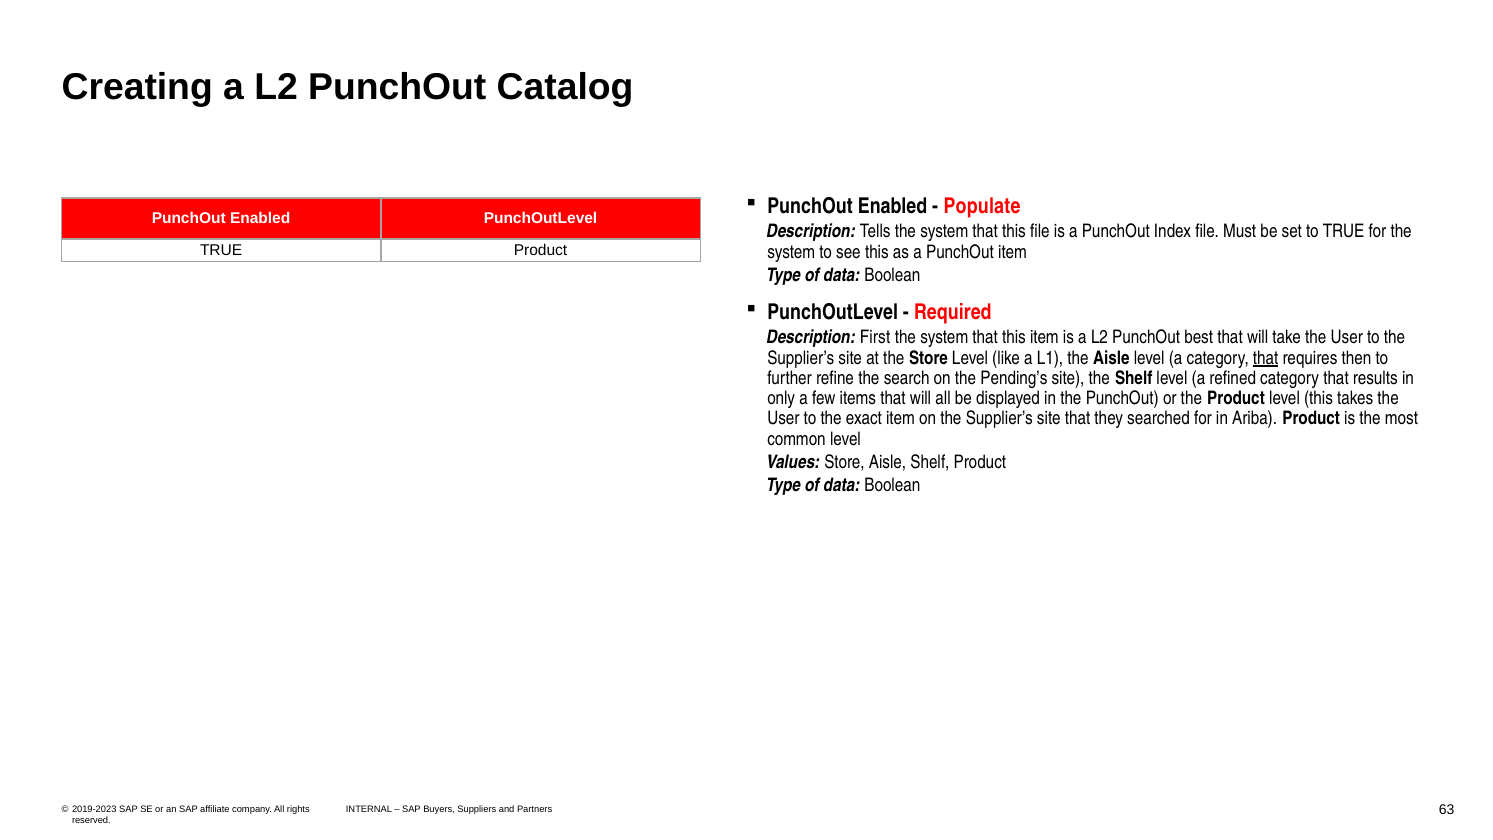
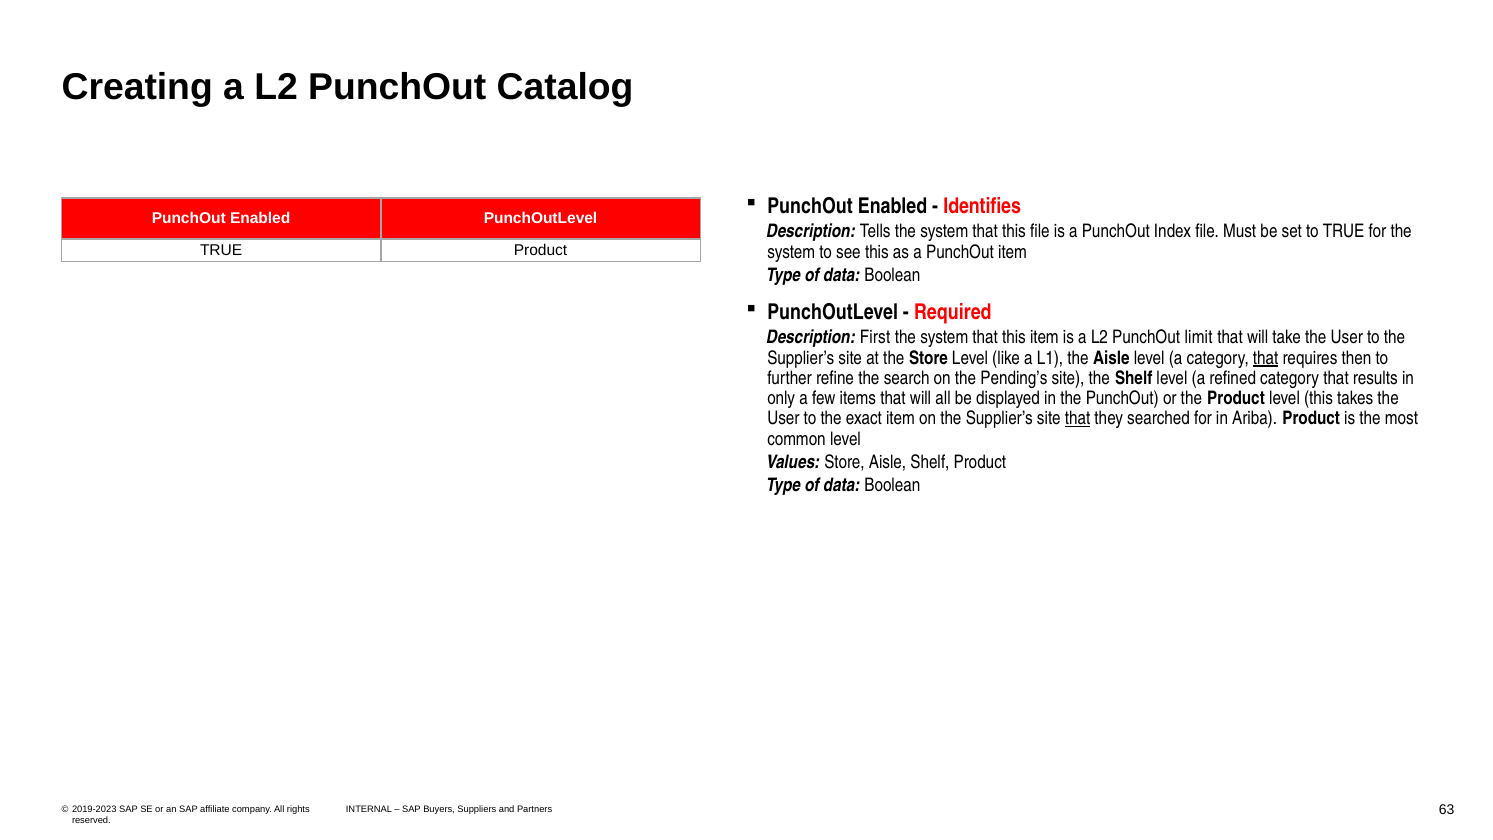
Populate: Populate -> Identifies
best: best -> limit
that at (1078, 418) underline: none -> present
